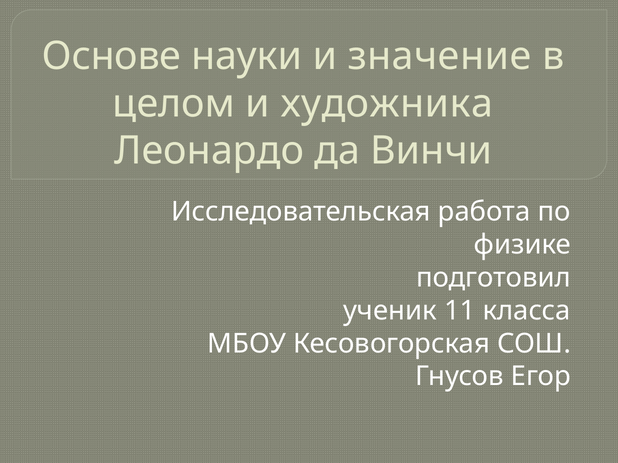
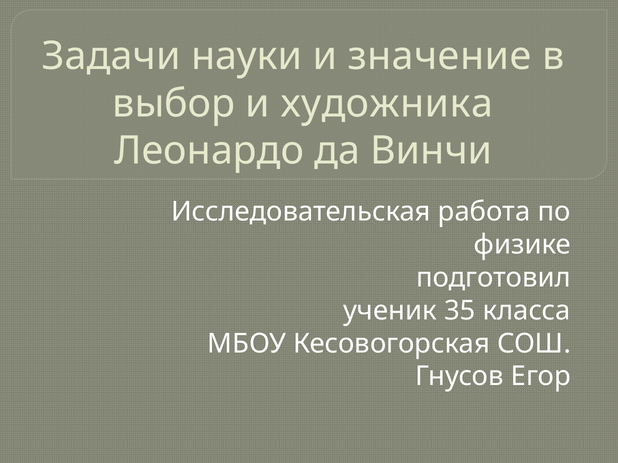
Основе: Основе -> Задачи
целом: целом -> выбор
11: 11 -> 35
